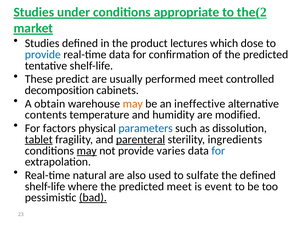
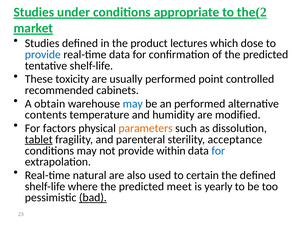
predict: predict -> toxicity
performed meet: meet -> point
decomposition: decomposition -> recommended
may at (133, 104) colour: orange -> blue
an ineffective: ineffective -> performed
parameters colour: blue -> orange
parenteral underline: present -> none
ingredients: ingredients -> acceptance
may at (87, 151) underline: present -> none
varies: varies -> within
sulfate: sulfate -> certain
event: event -> yearly
